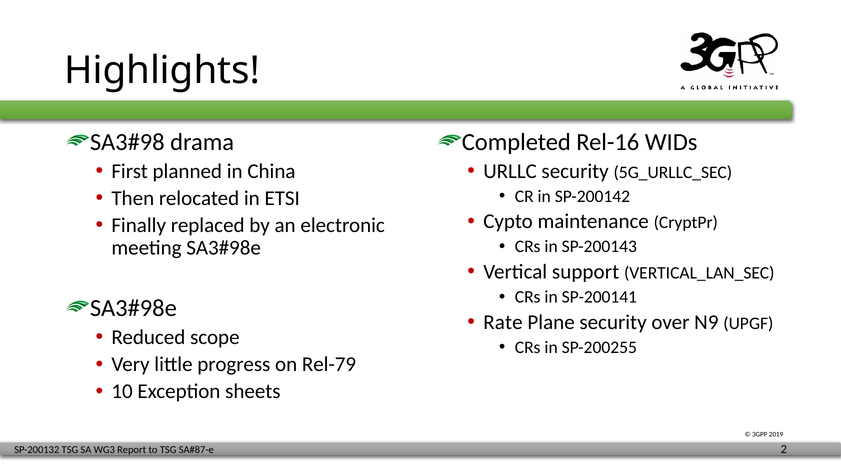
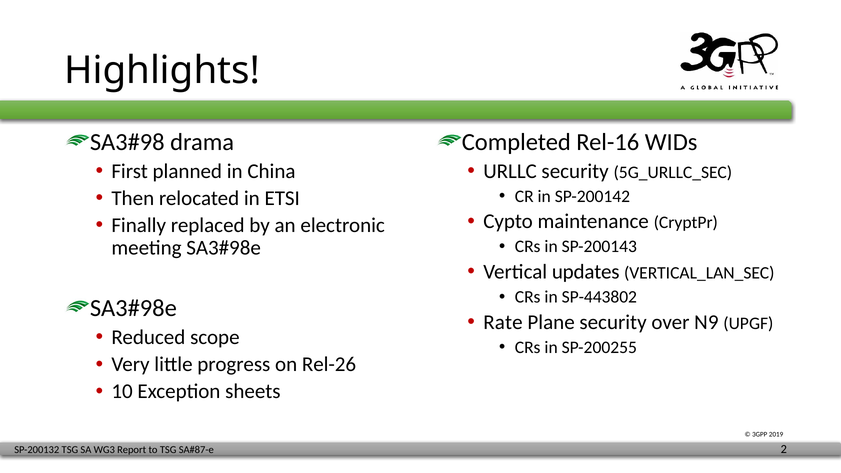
support: support -> updates
SP-200141: SP-200141 -> SP-443802
Rel-79: Rel-79 -> Rel-26
